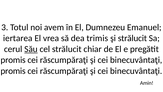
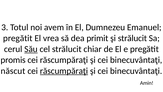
iertarea at (18, 38): iertarea -> pregătit
trimis: trimis -> primit
promis at (13, 71): promis -> născut
răscumpăraţi at (64, 71) underline: none -> present
